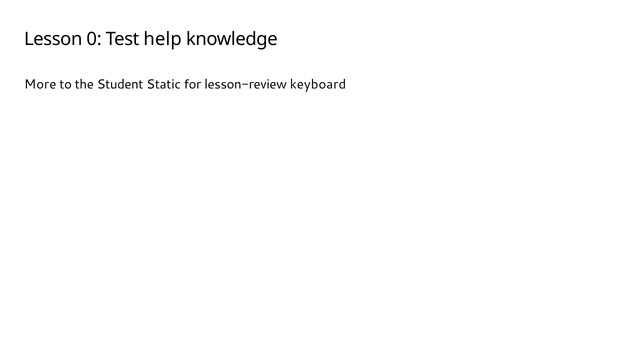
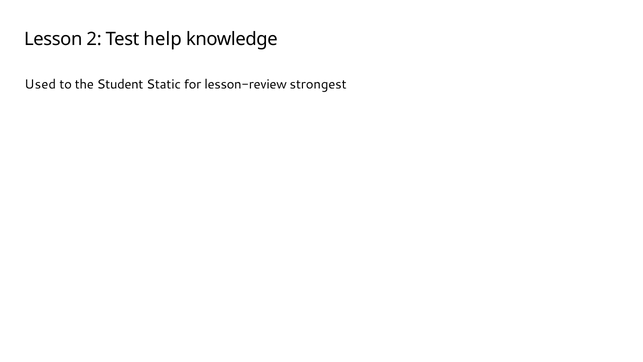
0: 0 -> 2
More: More -> Used
keyboard: keyboard -> strongest
